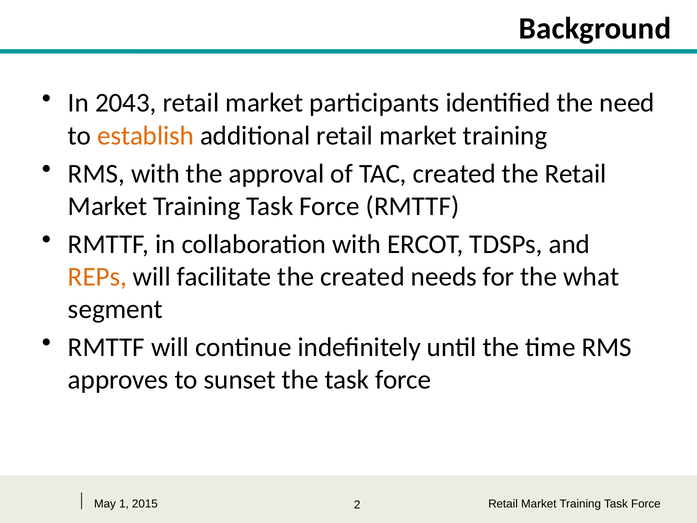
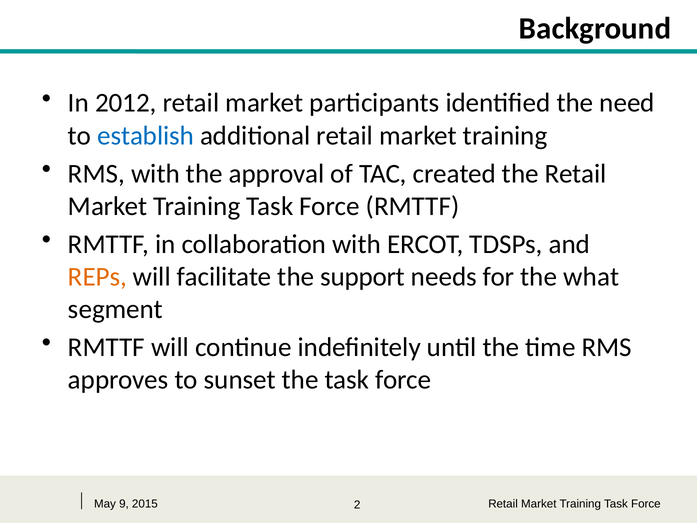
2043: 2043 -> 2012
establish colour: orange -> blue
the created: created -> support
1: 1 -> 9
